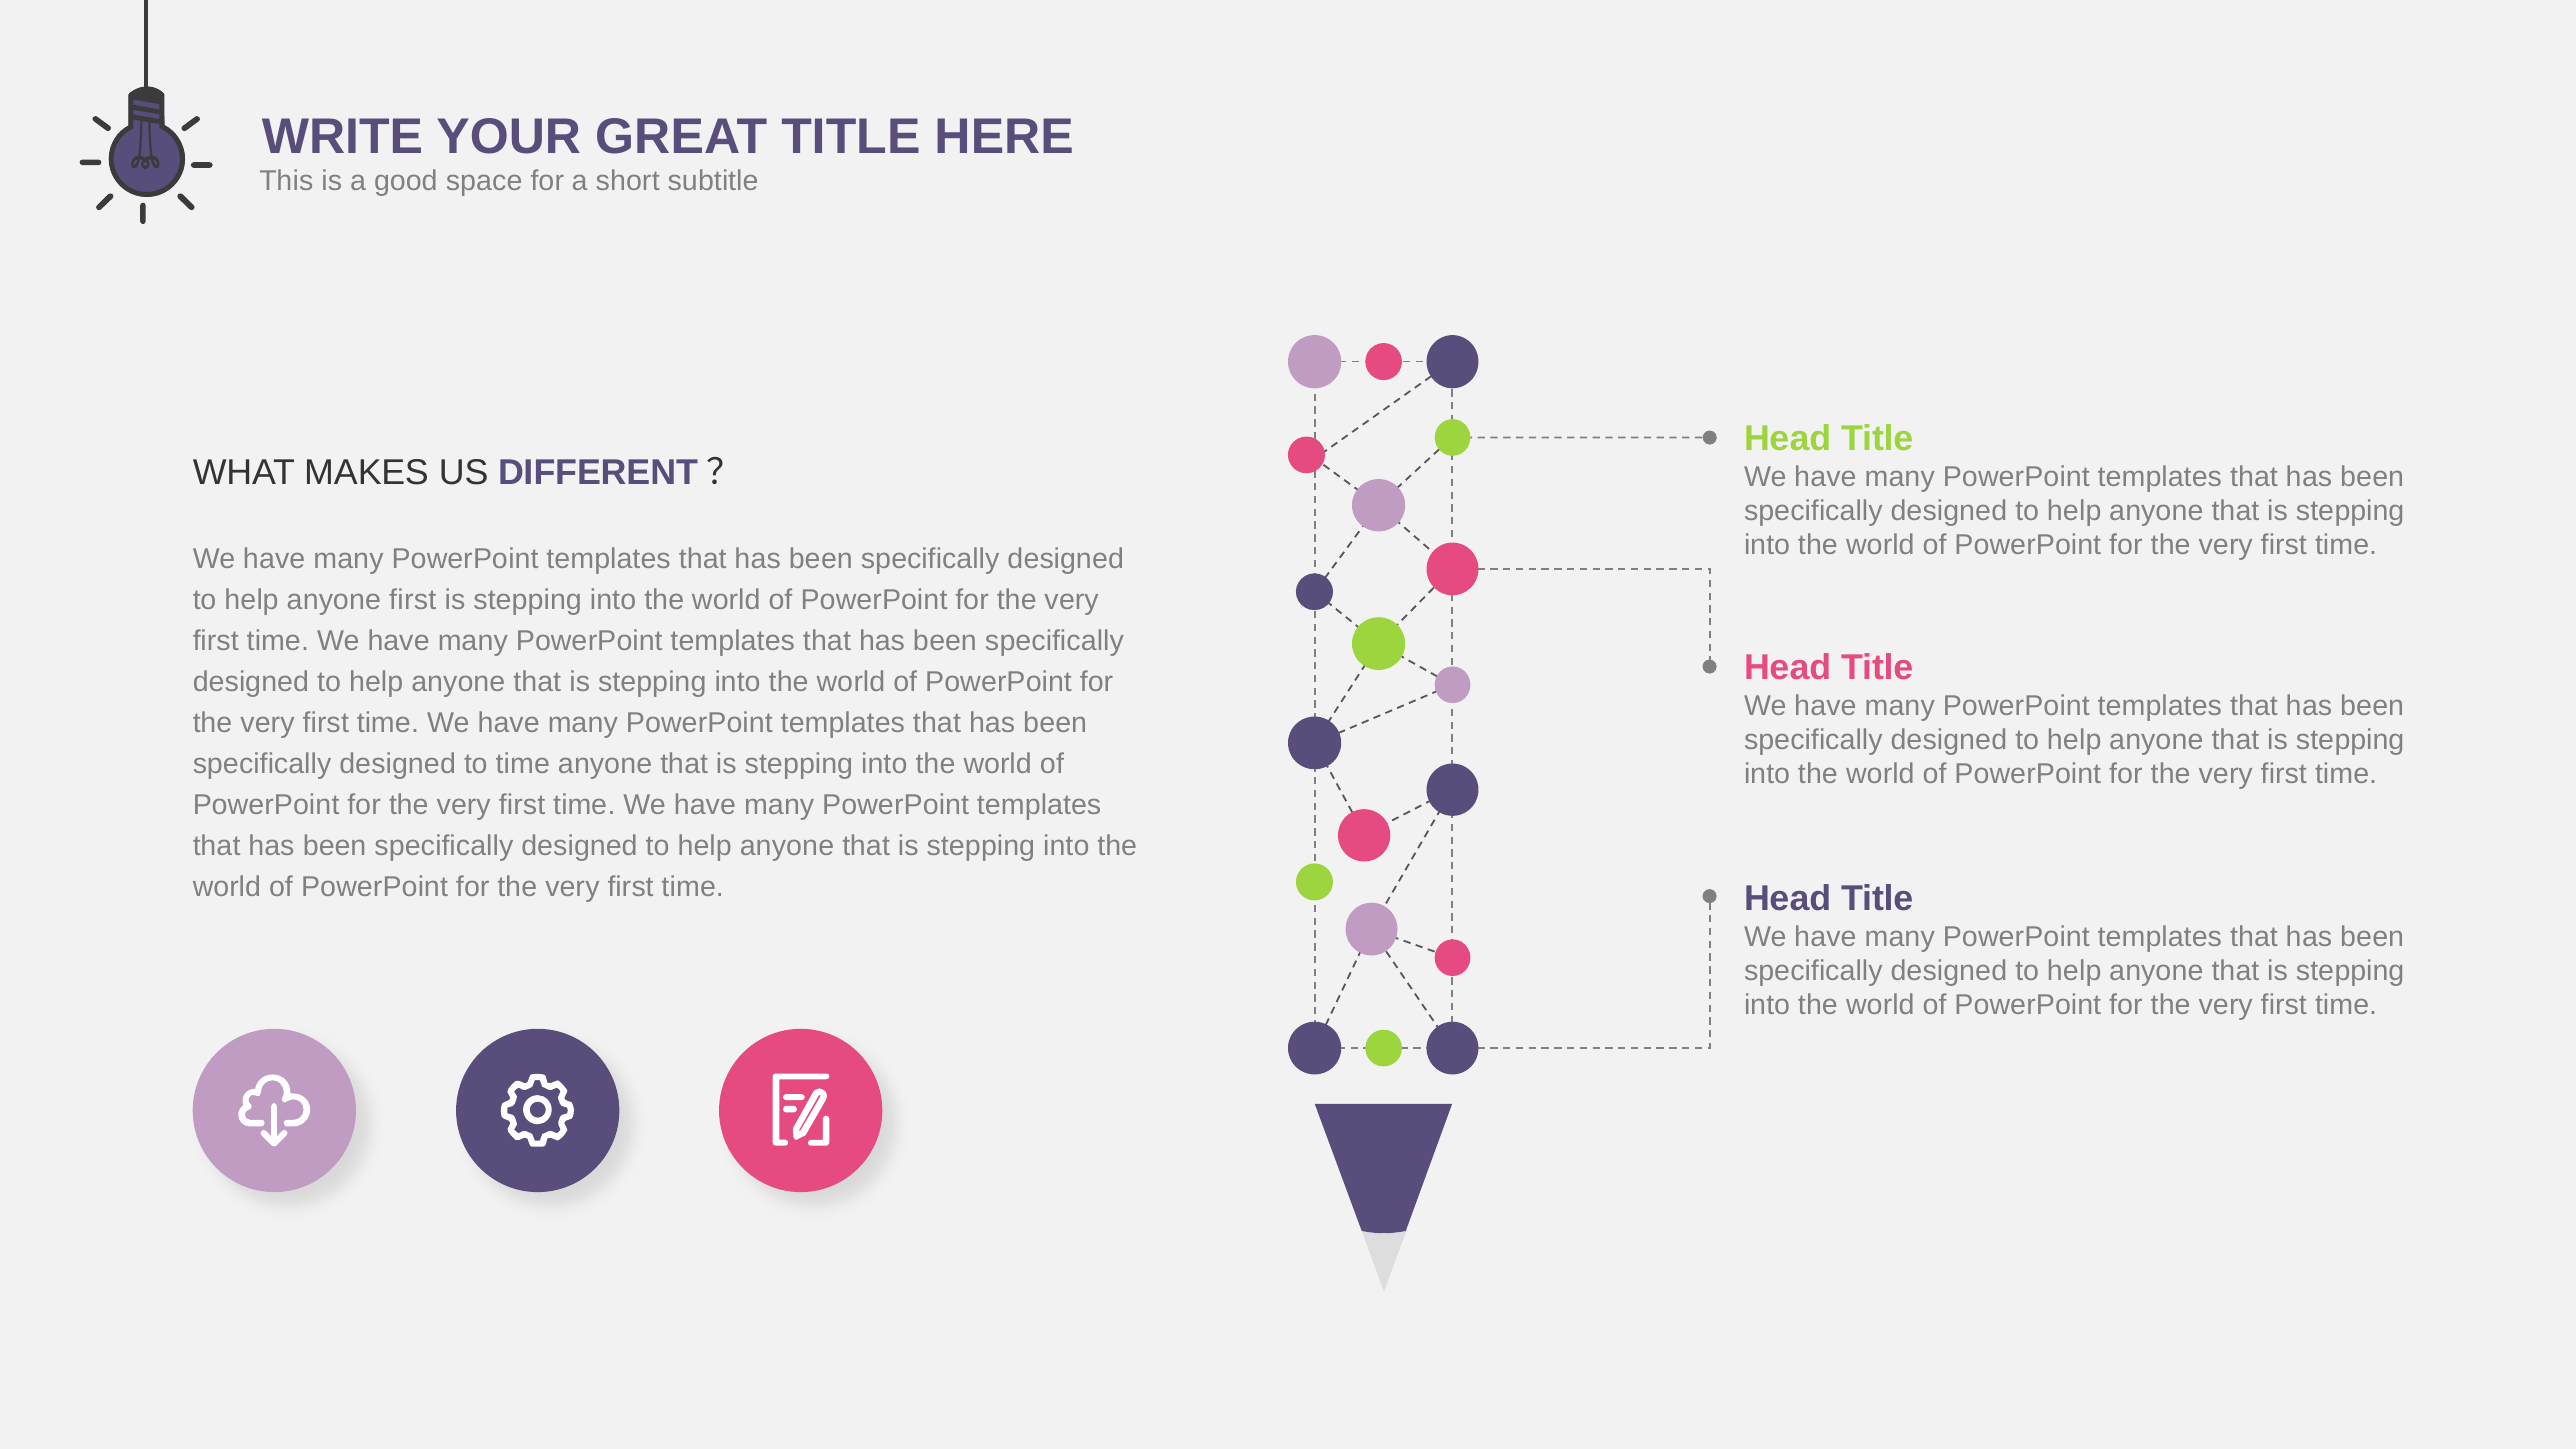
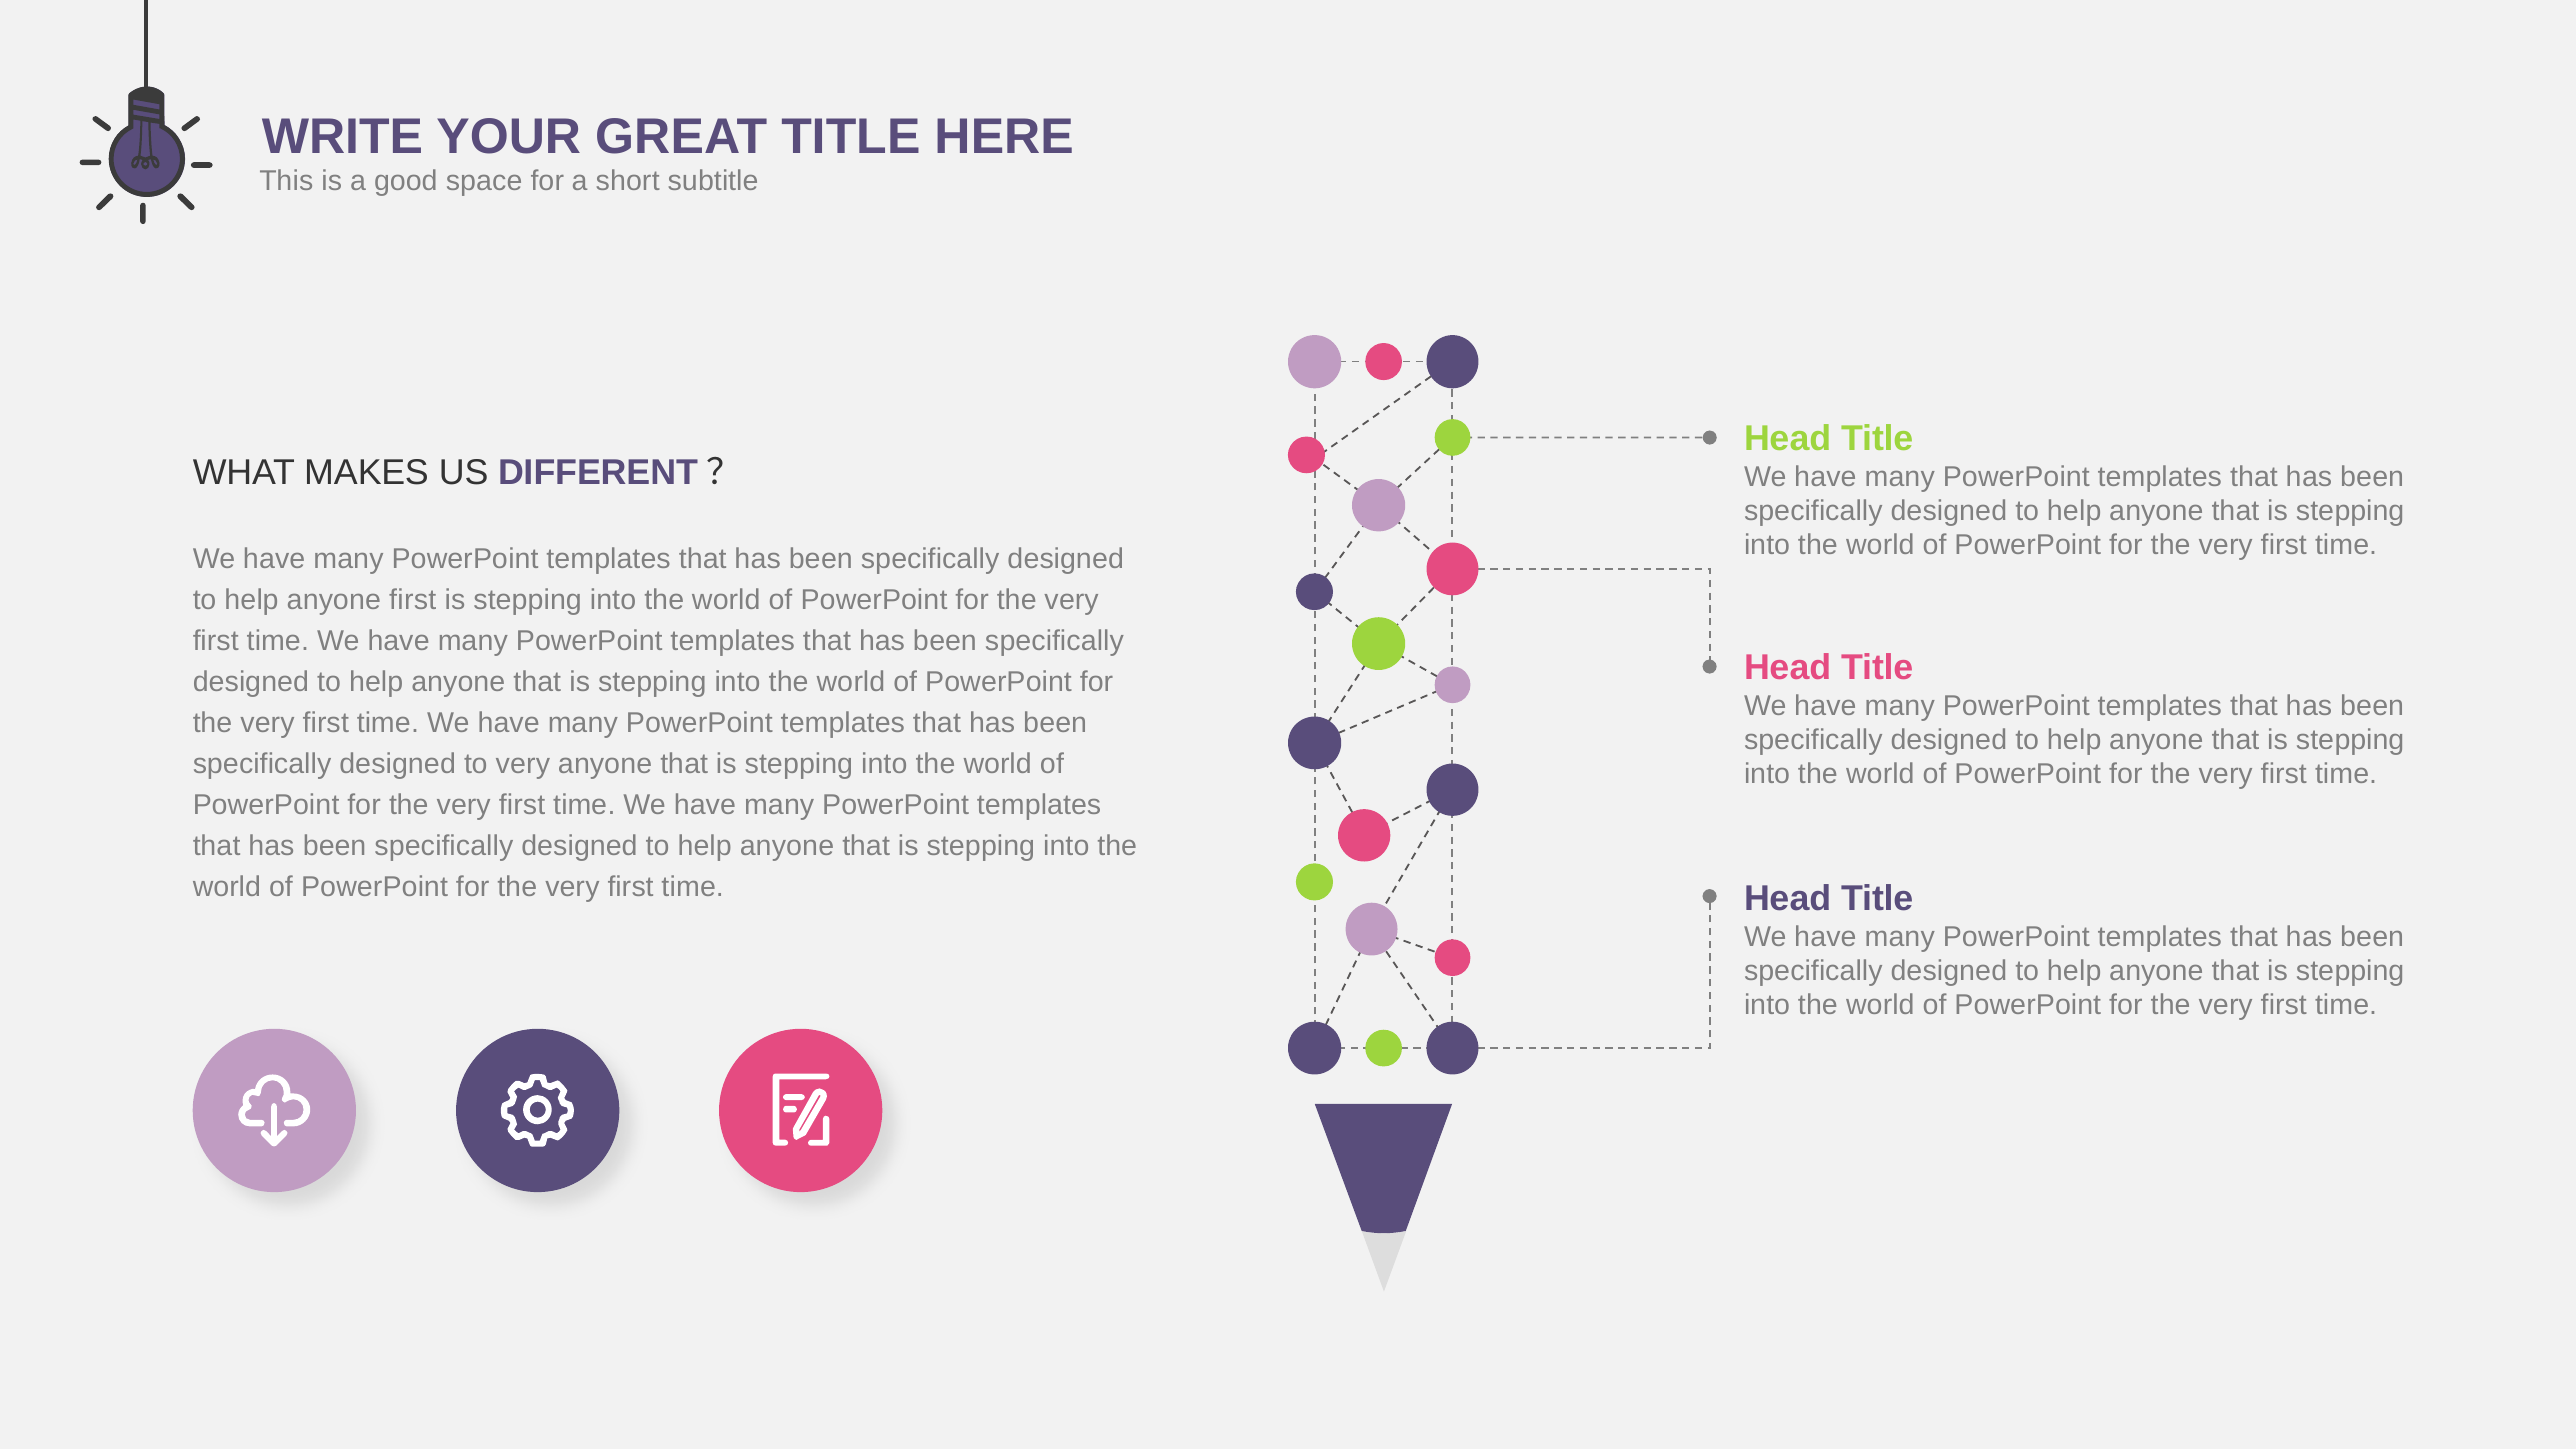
to time: time -> very
